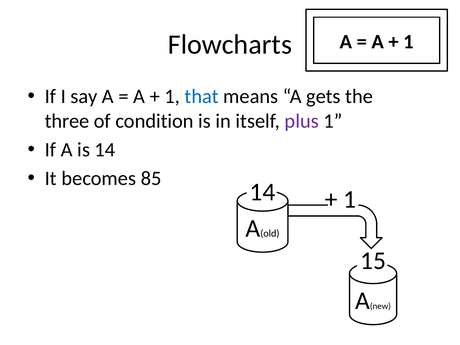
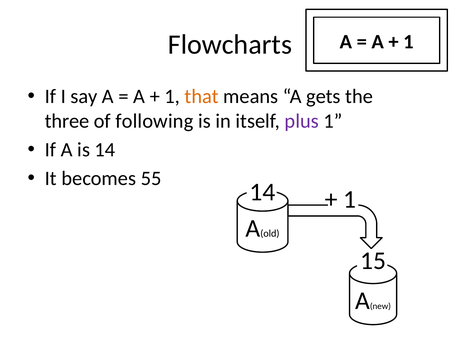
that colour: blue -> orange
condition: condition -> following
85: 85 -> 55
